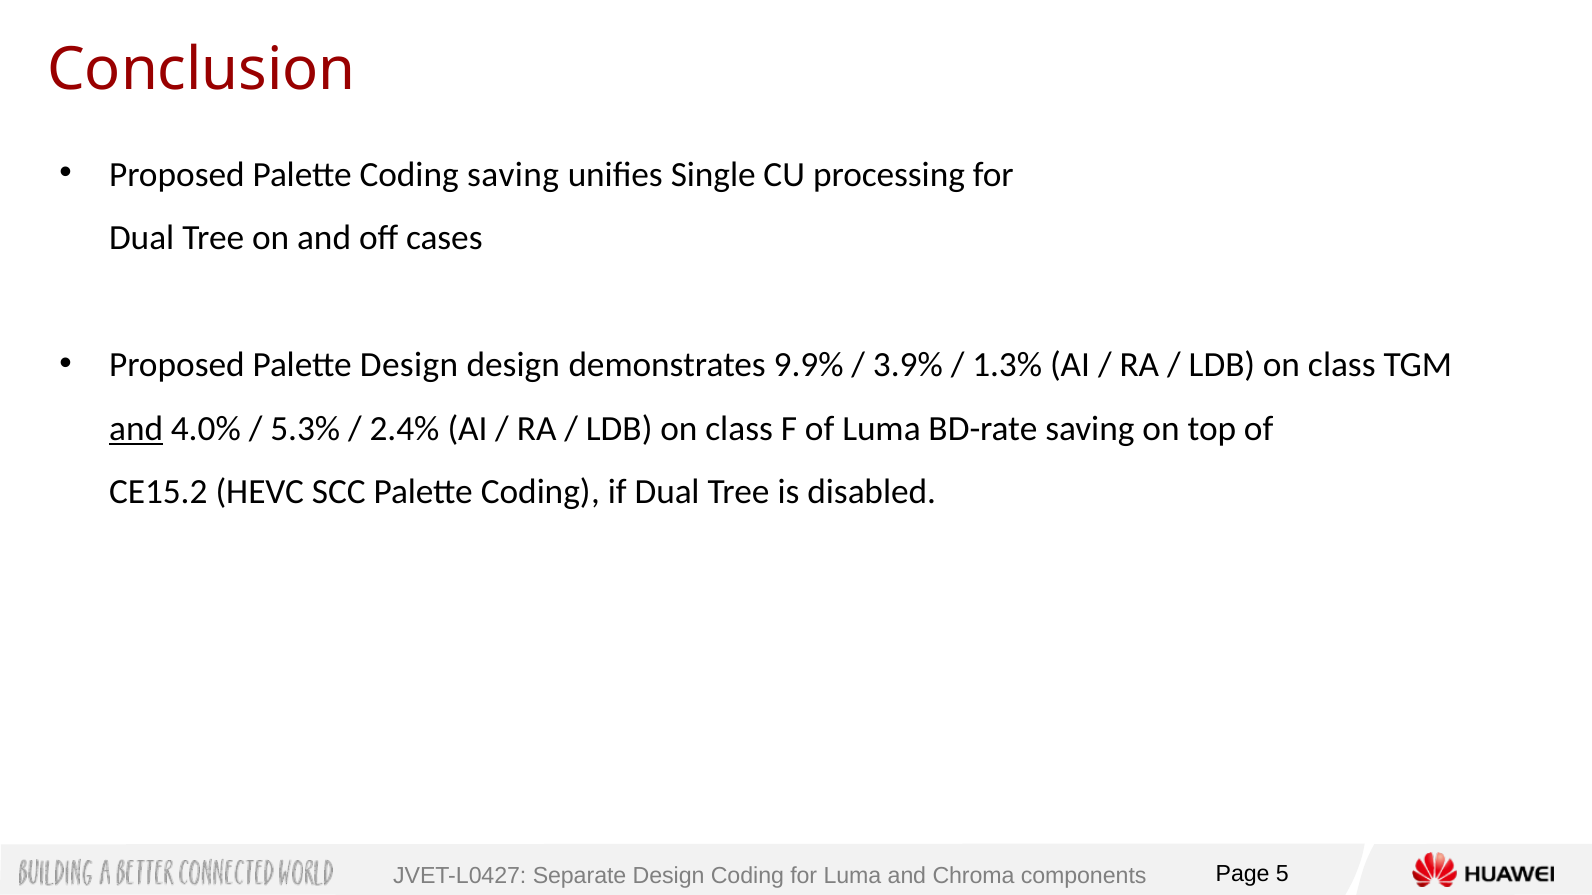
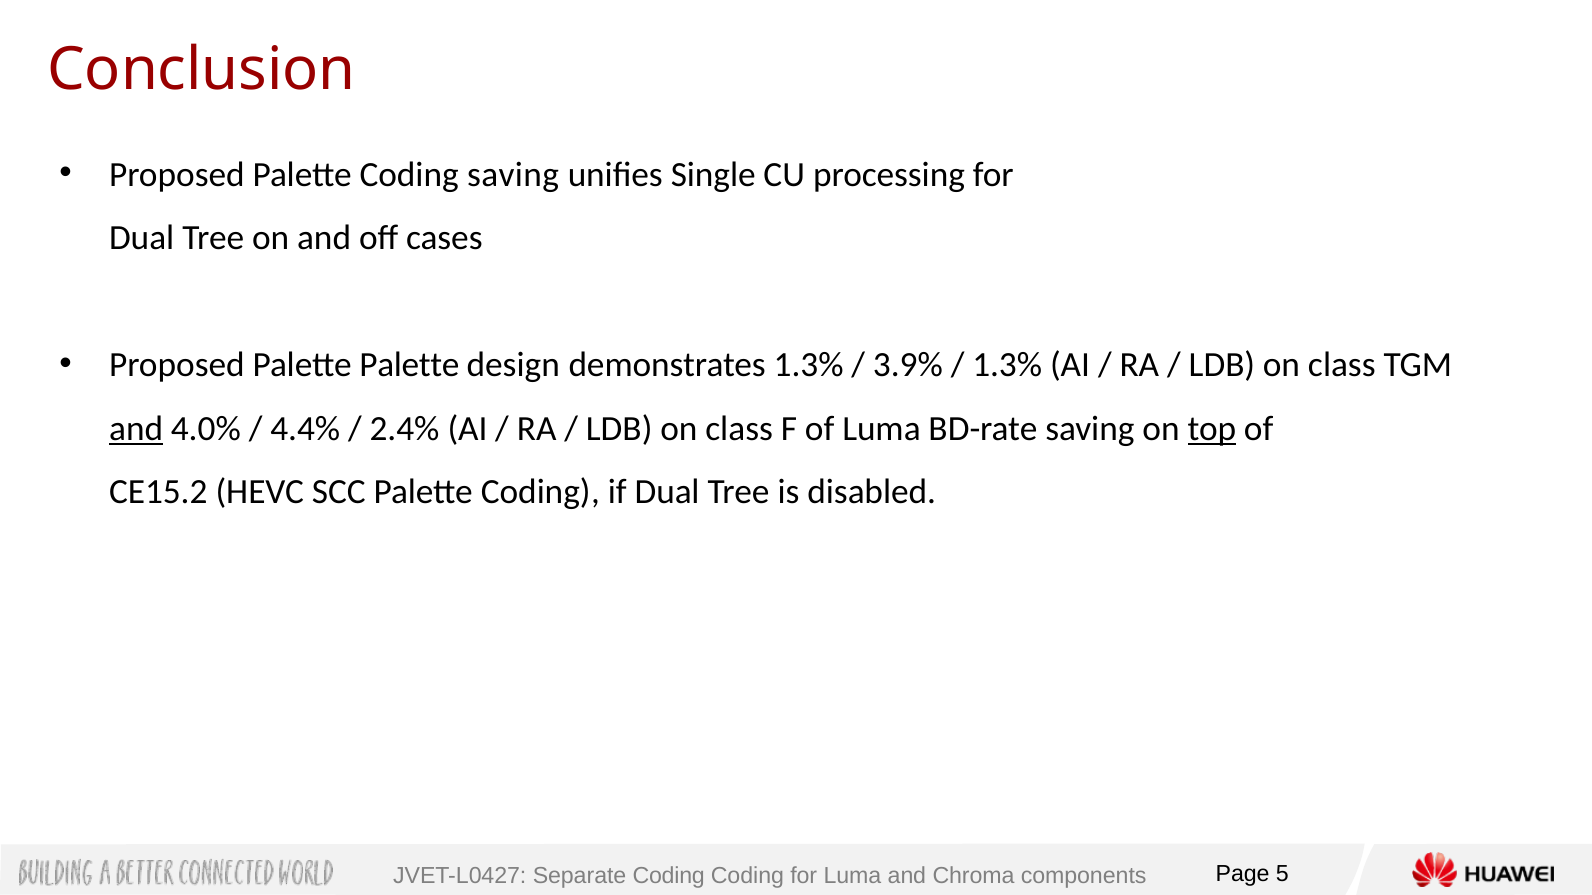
Palette Design: Design -> Palette
demonstrates 9.9%: 9.9% -> 1.3%
5.3%: 5.3% -> 4.4%
top underline: none -> present
Design at (669, 877): Design -> Coding
